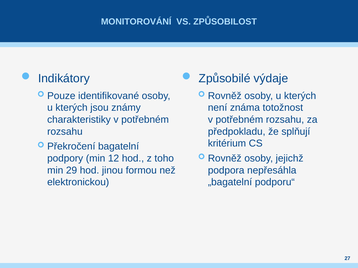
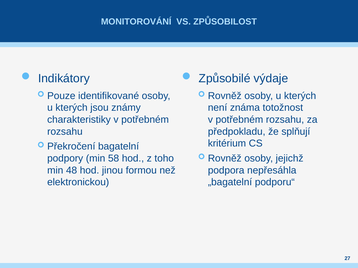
12: 12 -> 58
29: 29 -> 48
